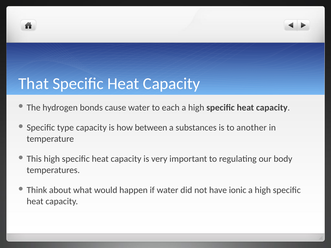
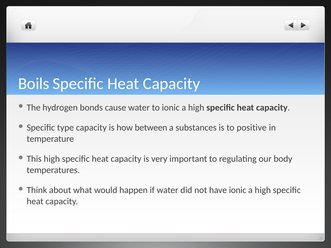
That: That -> Boils
to each: each -> ionic
another: another -> positive
